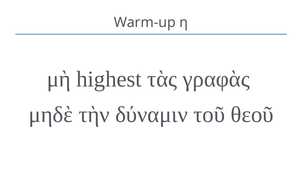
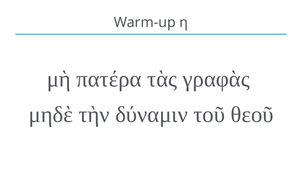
highest: highest -> πατέρα
